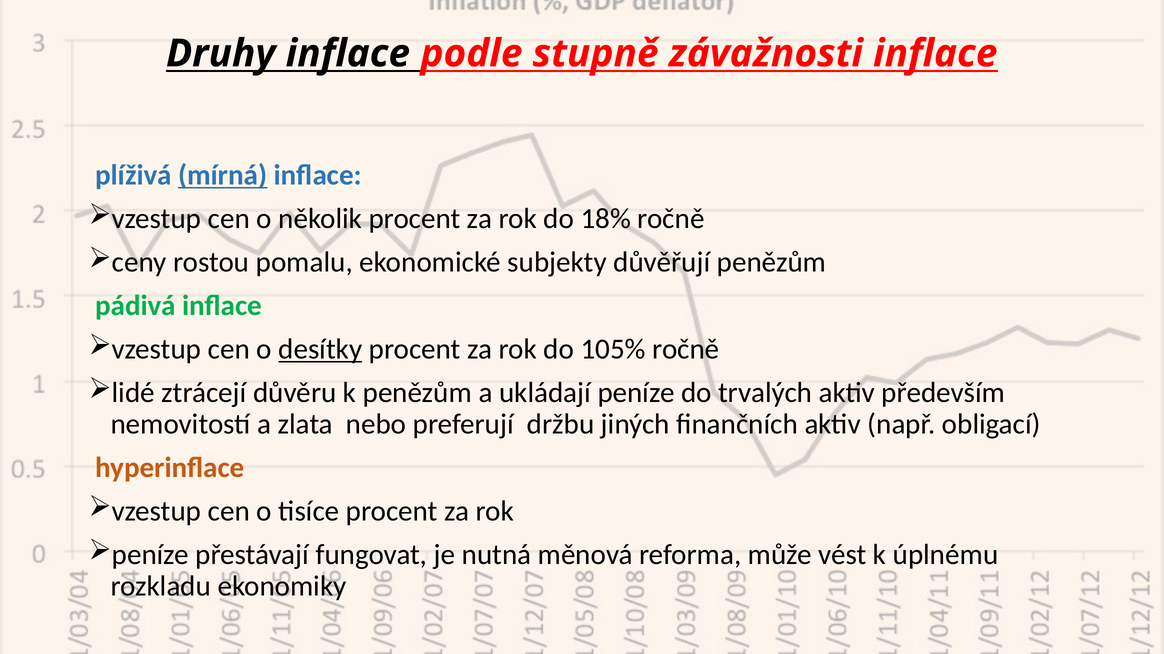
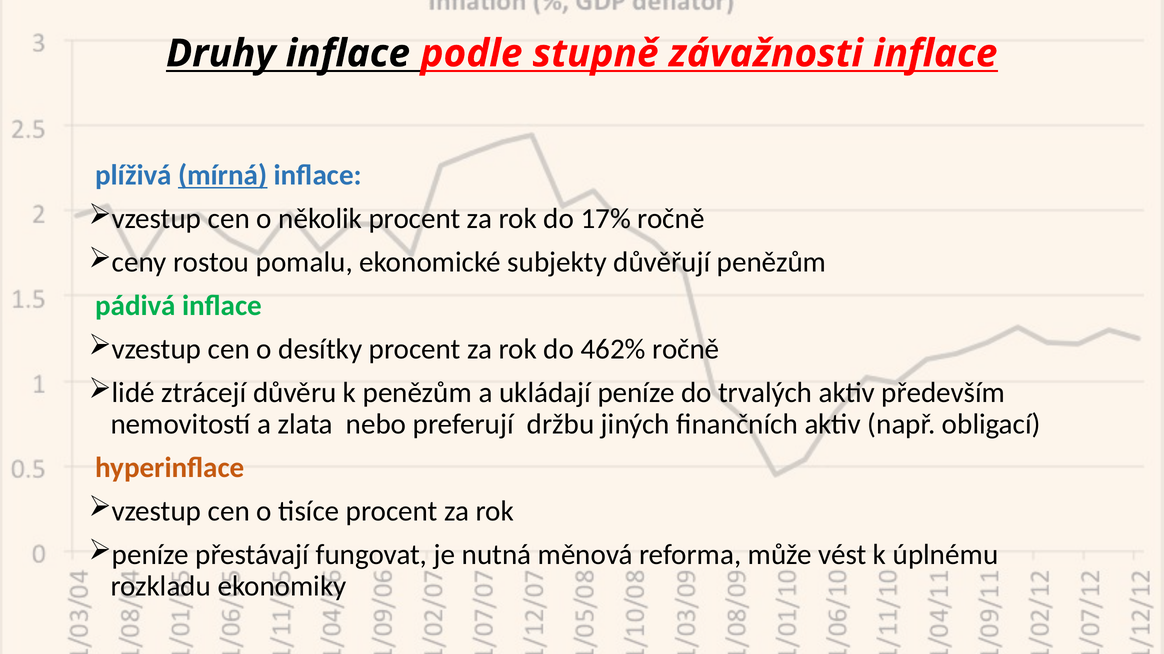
18%: 18% -> 17%
desítky underline: present -> none
105%: 105% -> 462%
